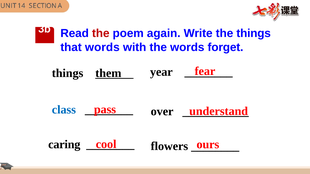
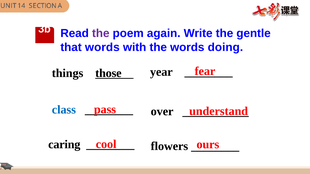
the at (101, 33) colour: red -> purple
the things: things -> gentle
forget: forget -> doing
them: them -> those
